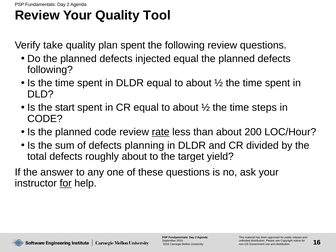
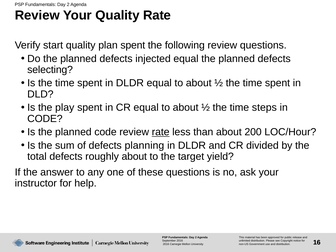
Quality Tool: Tool -> Rate
take: take -> start
following at (50, 70): following -> selecting
start: start -> play
for at (66, 183) underline: present -> none
